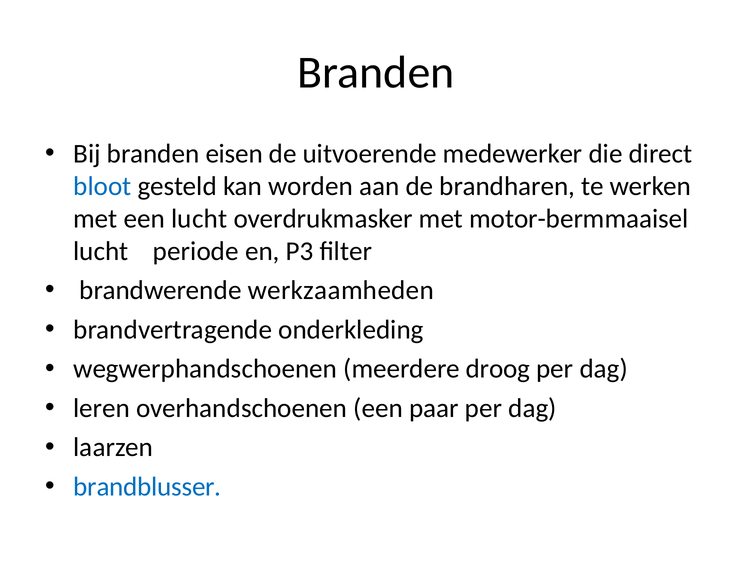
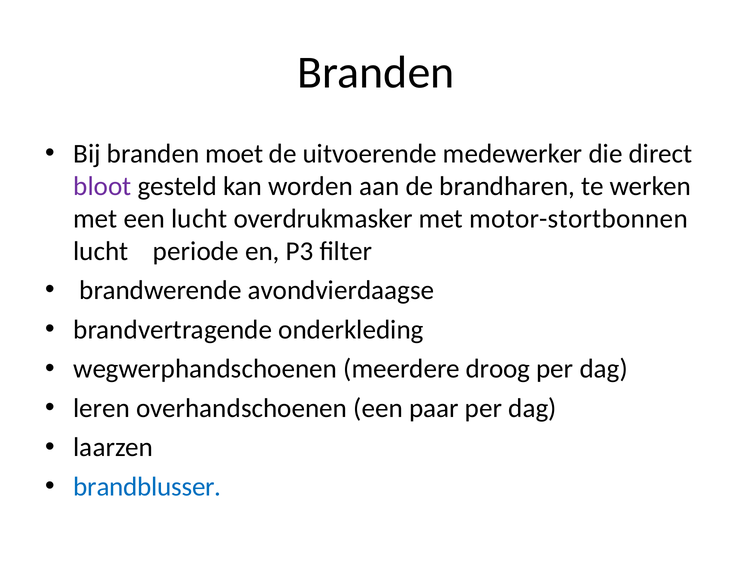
eisen: eisen -> moet
bloot colour: blue -> purple
motor-bermmaaisel: motor-bermmaaisel -> motor-stortbonnen
werkzaamheden: werkzaamheden -> avondvierdaagse
